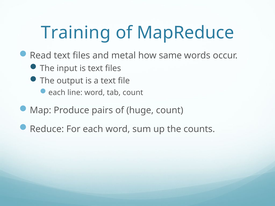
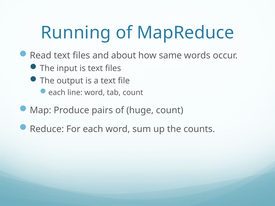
Training: Training -> Running
metal: metal -> about
